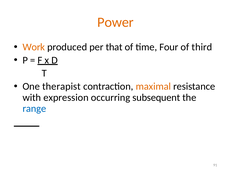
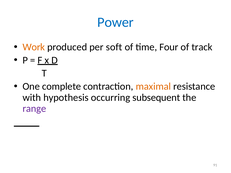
Power colour: orange -> blue
that: that -> soft
third: third -> track
therapist: therapist -> complete
expression: expression -> hypothesis
range colour: blue -> purple
